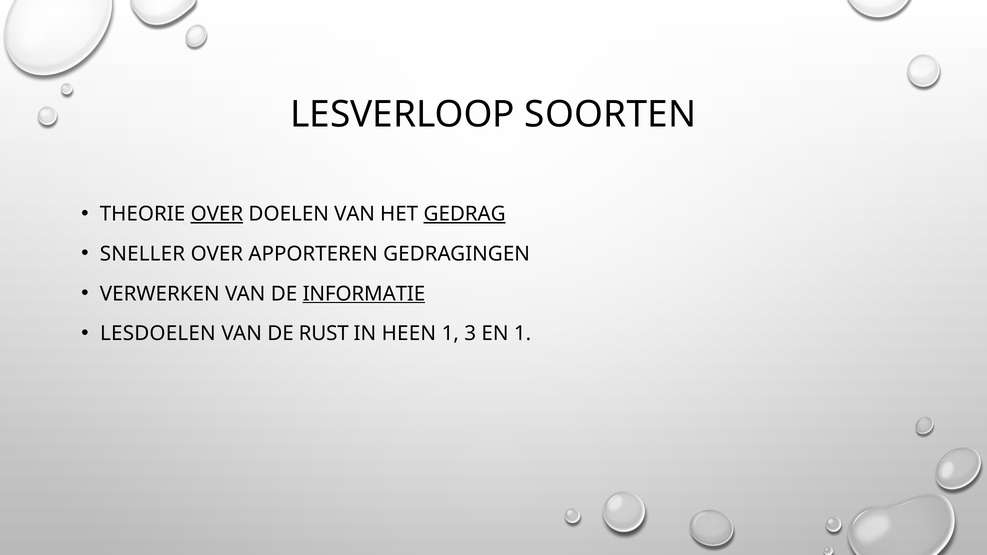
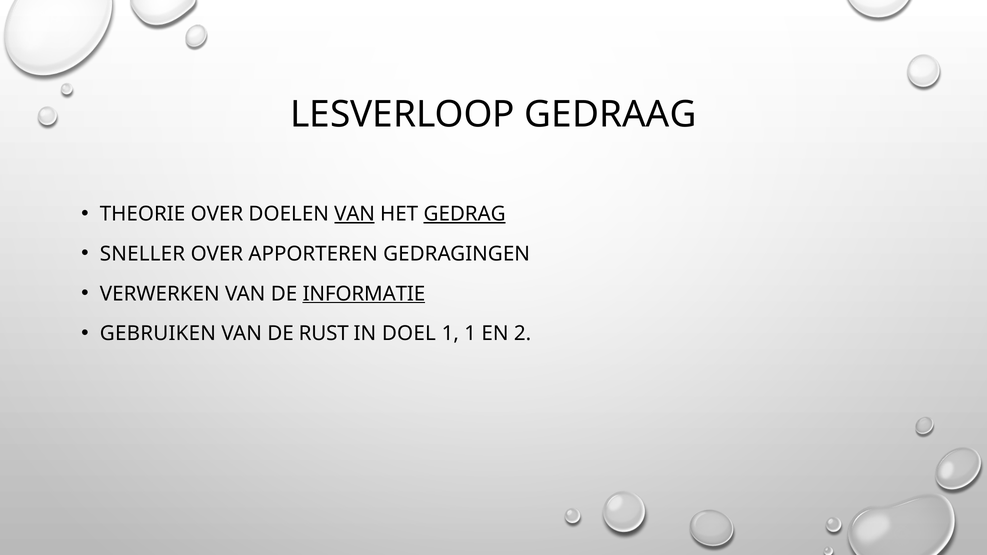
SOORTEN: SOORTEN -> GEDRAAG
OVER at (217, 214) underline: present -> none
VAN at (355, 214) underline: none -> present
LESDOELEN: LESDOELEN -> GEBRUIKEN
HEEN: HEEN -> DOEL
1 3: 3 -> 1
EN 1: 1 -> 2
